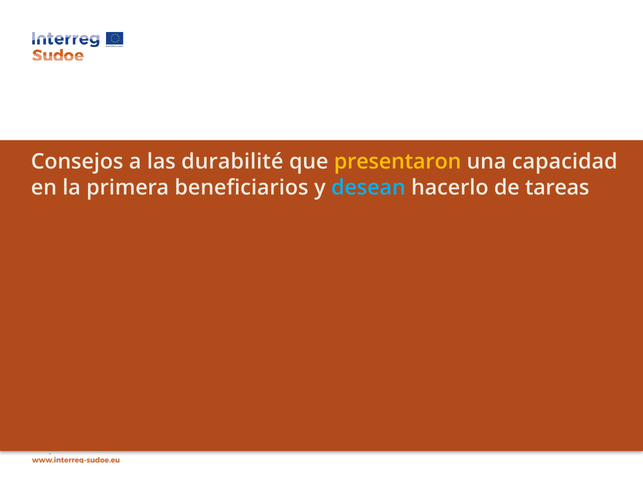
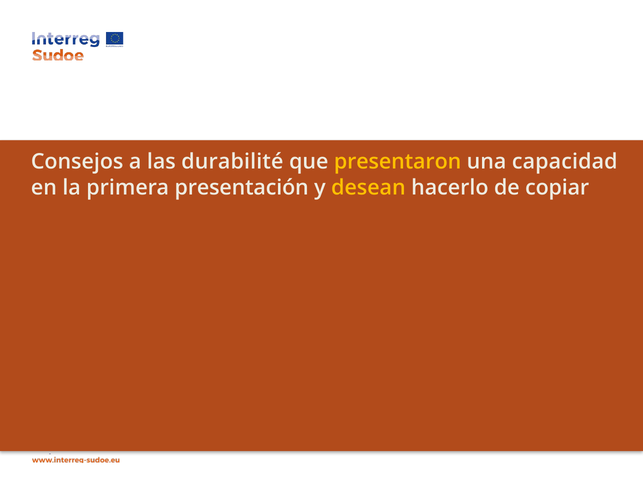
beneficiarios: beneficiarios -> presentación
desean colour: light blue -> yellow
tareas: tareas -> copiar
